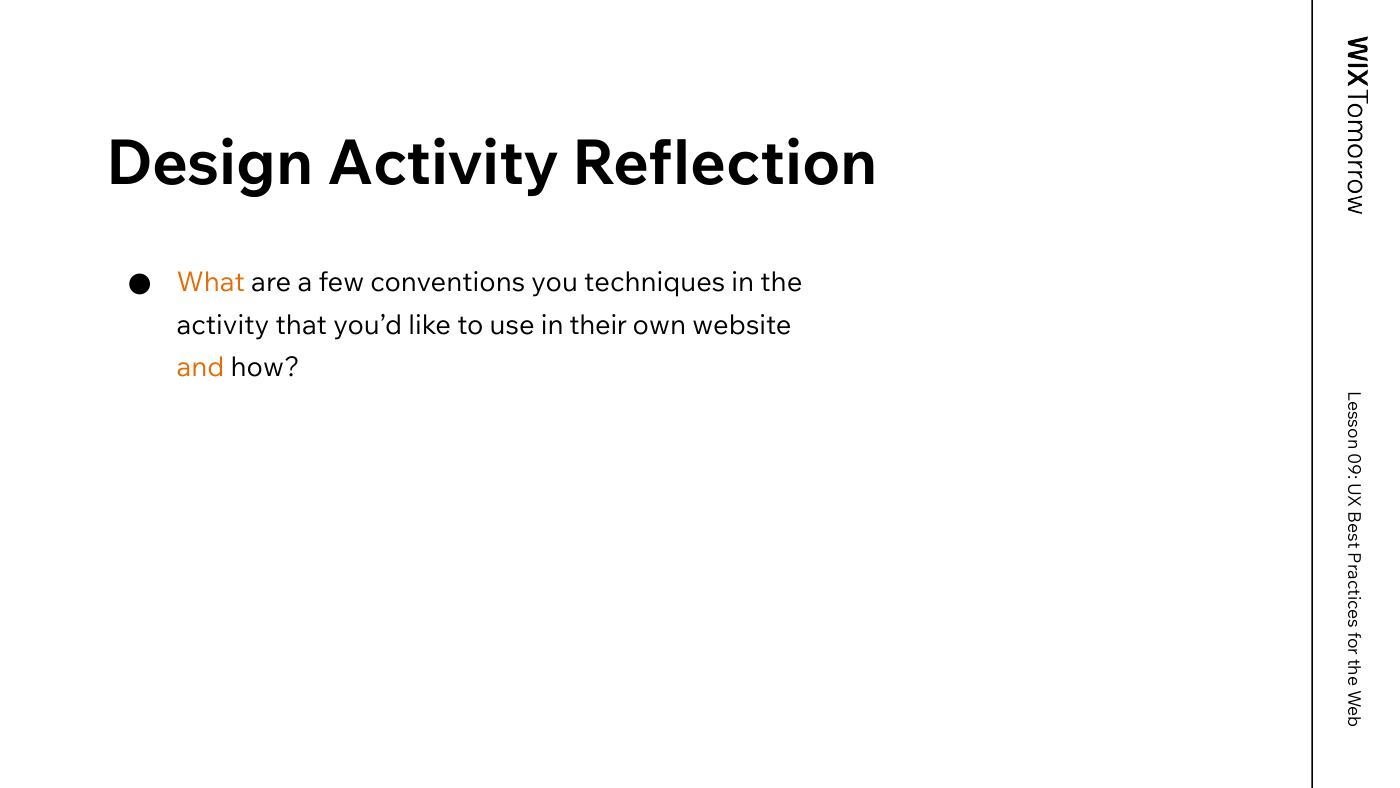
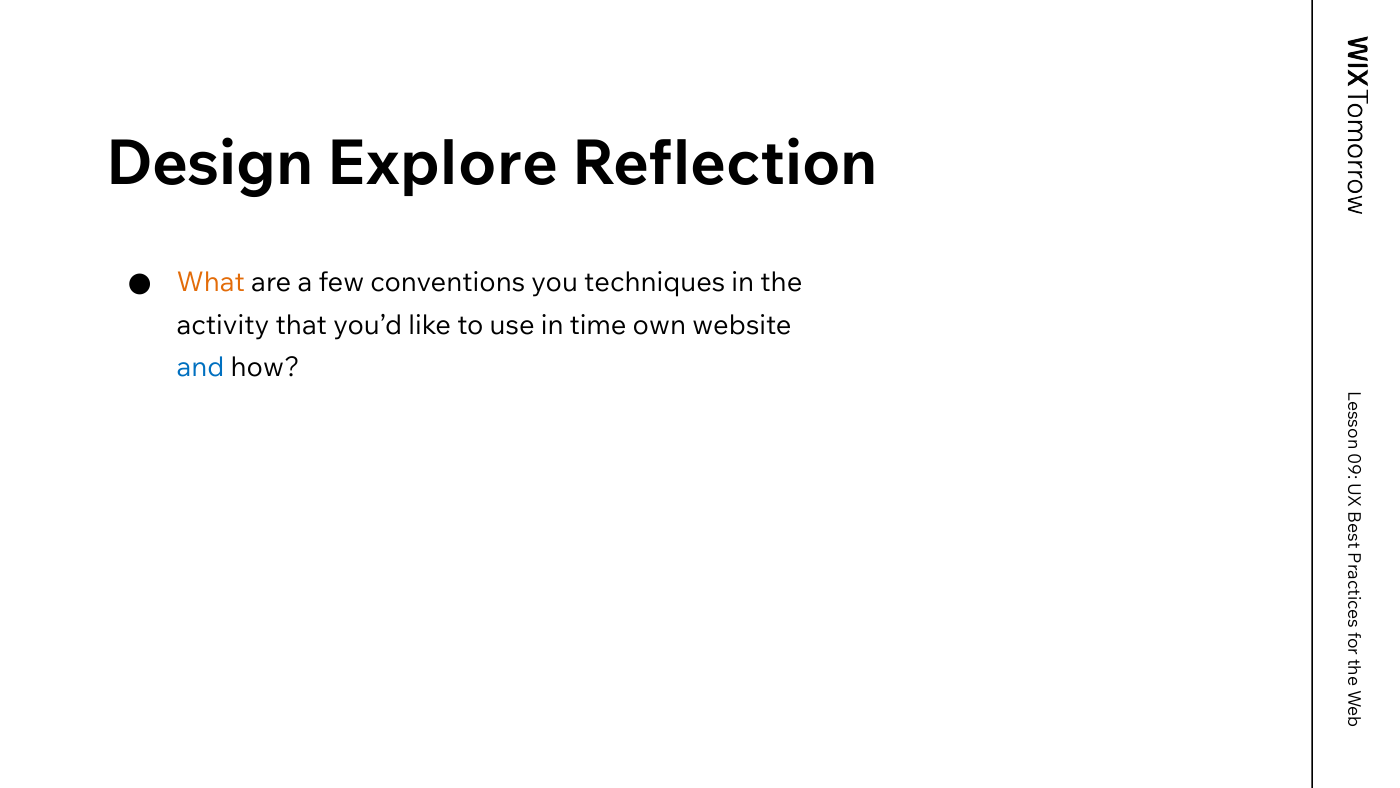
Design Activity: Activity -> Explore
their: their -> time
and colour: orange -> blue
